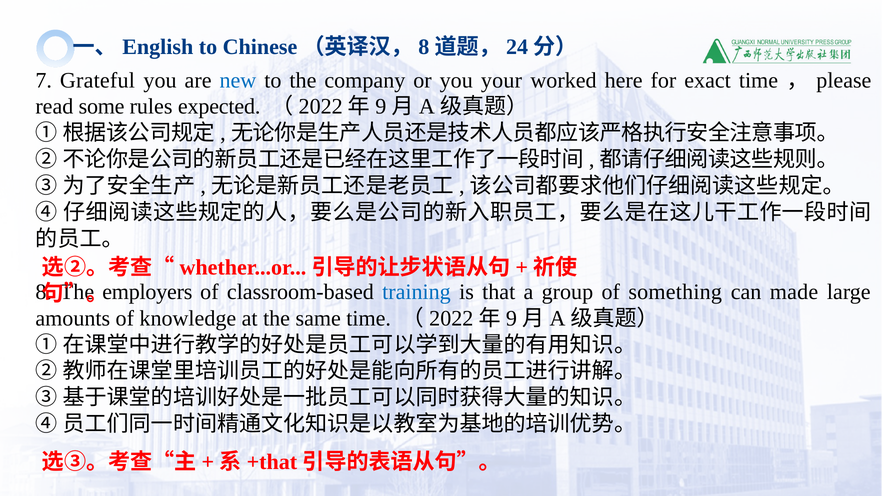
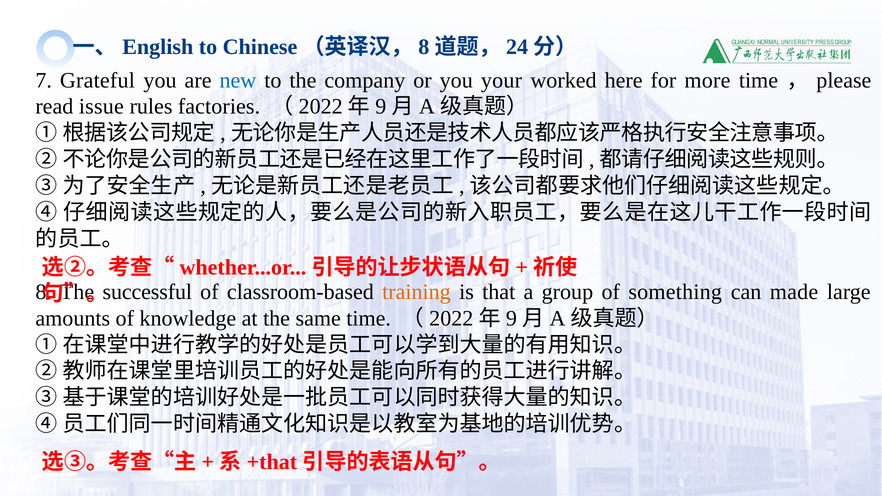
exact: exact -> more
some: some -> issue
expected: expected -> factories
employers: employers -> successful
training colour: blue -> orange
